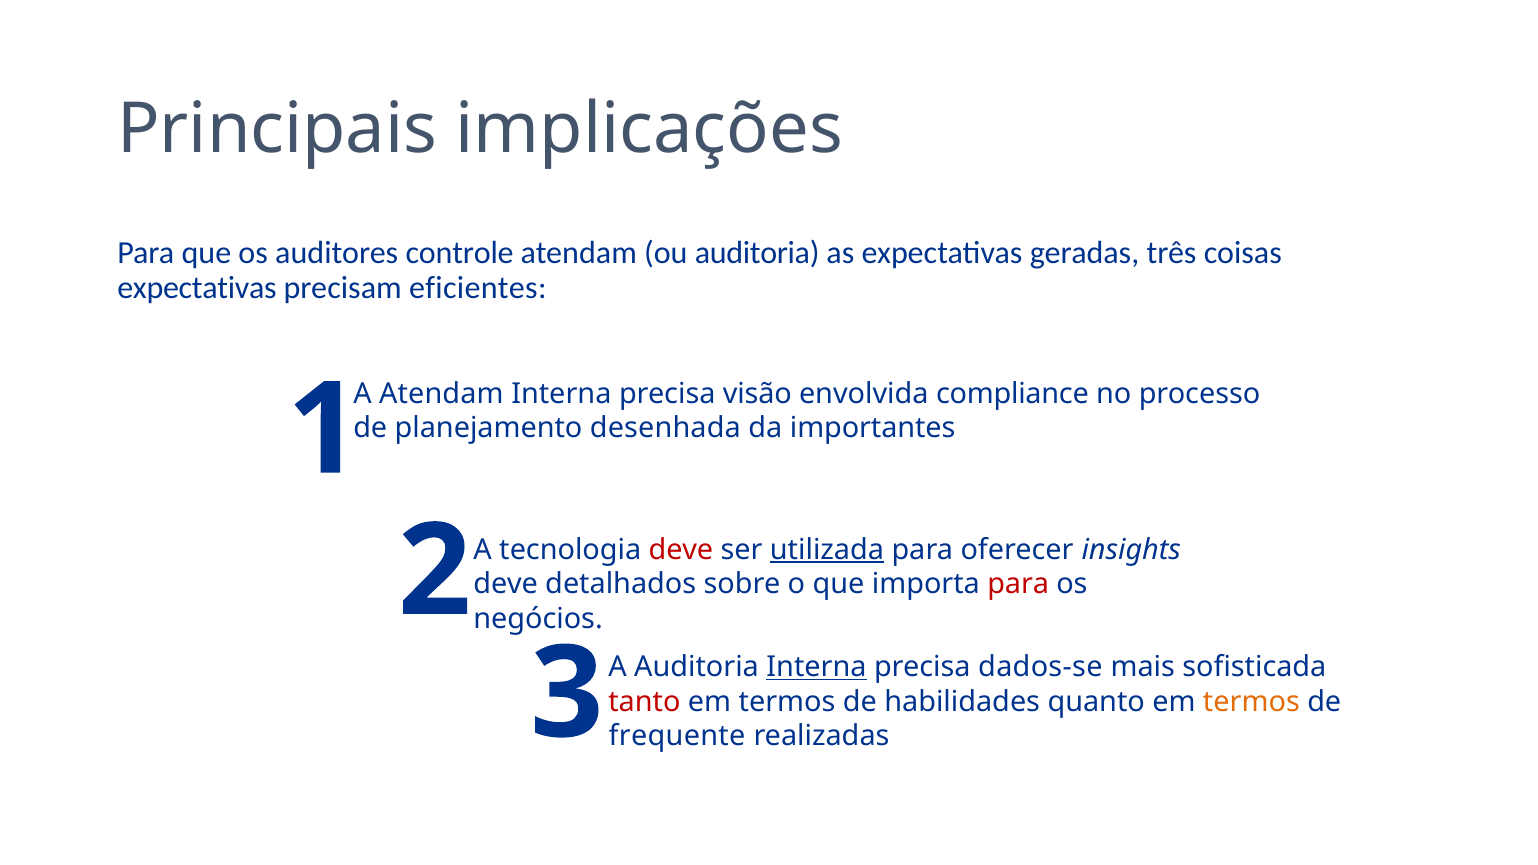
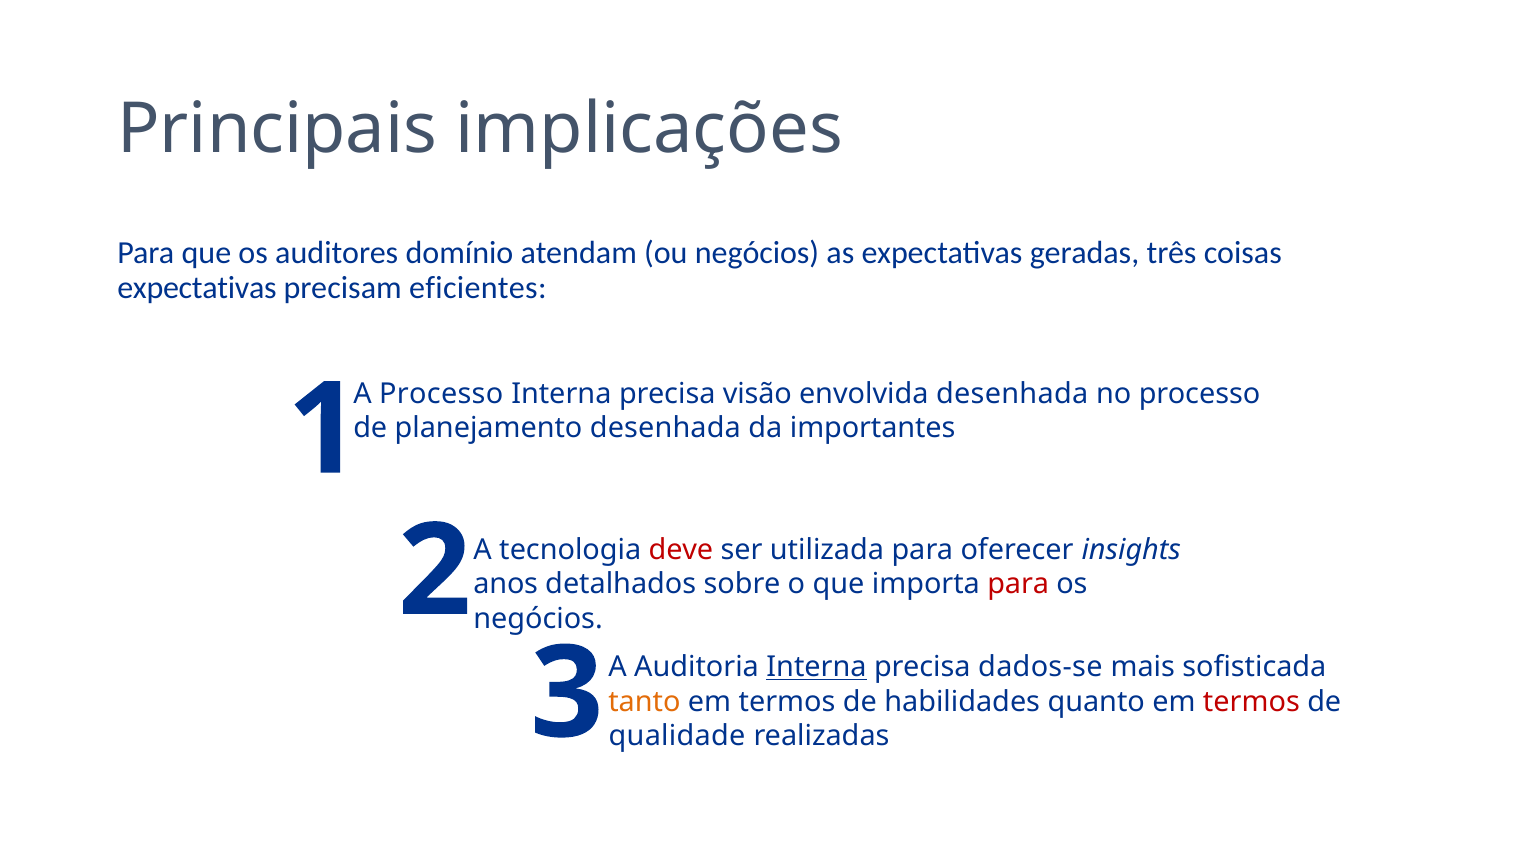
controle: controle -> domínio
ou auditoria: auditoria -> negócios
A Atendam: Atendam -> Processo
envolvida compliance: compliance -> desenhada
utilizada underline: present -> none
deve at (506, 584): deve -> anos
tanto colour: red -> orange
termos at (1251, 702) colour: orange -> red
frequente: frequente -> qualidade
